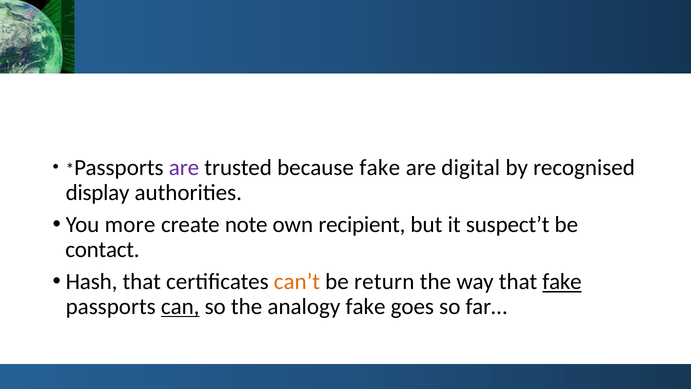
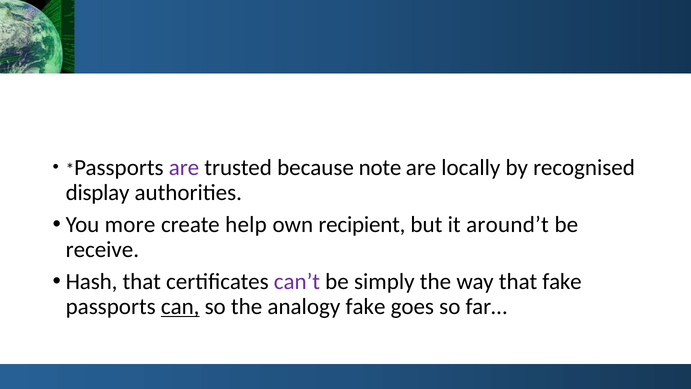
because fake: fake -> note
digital: digital -> locally
note: note -> help
suspect’t: suspect’t -> around’t
contact: contact -> receive
can’t colour: orange -> purple
return: return -> simply
fake at (562, 281) underline: present -> none
